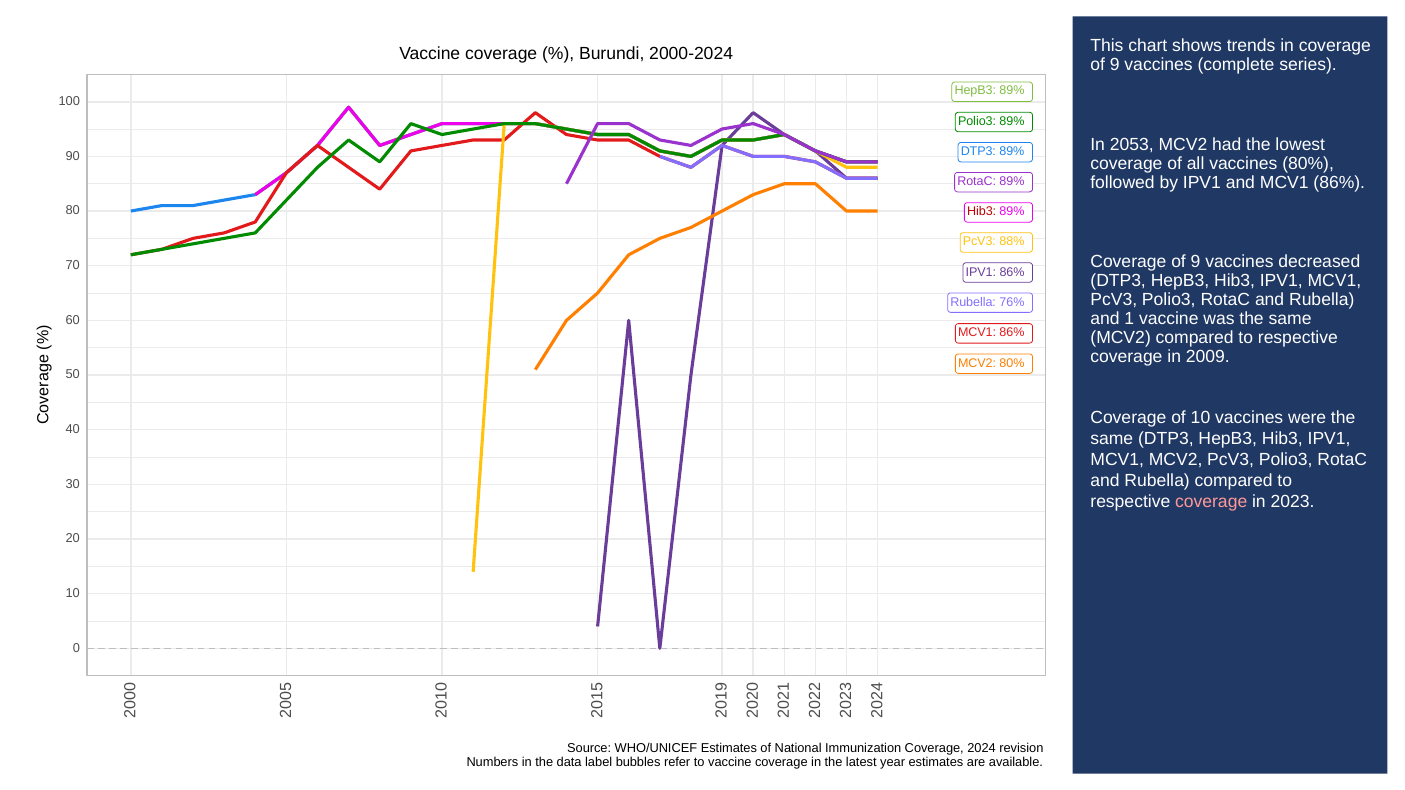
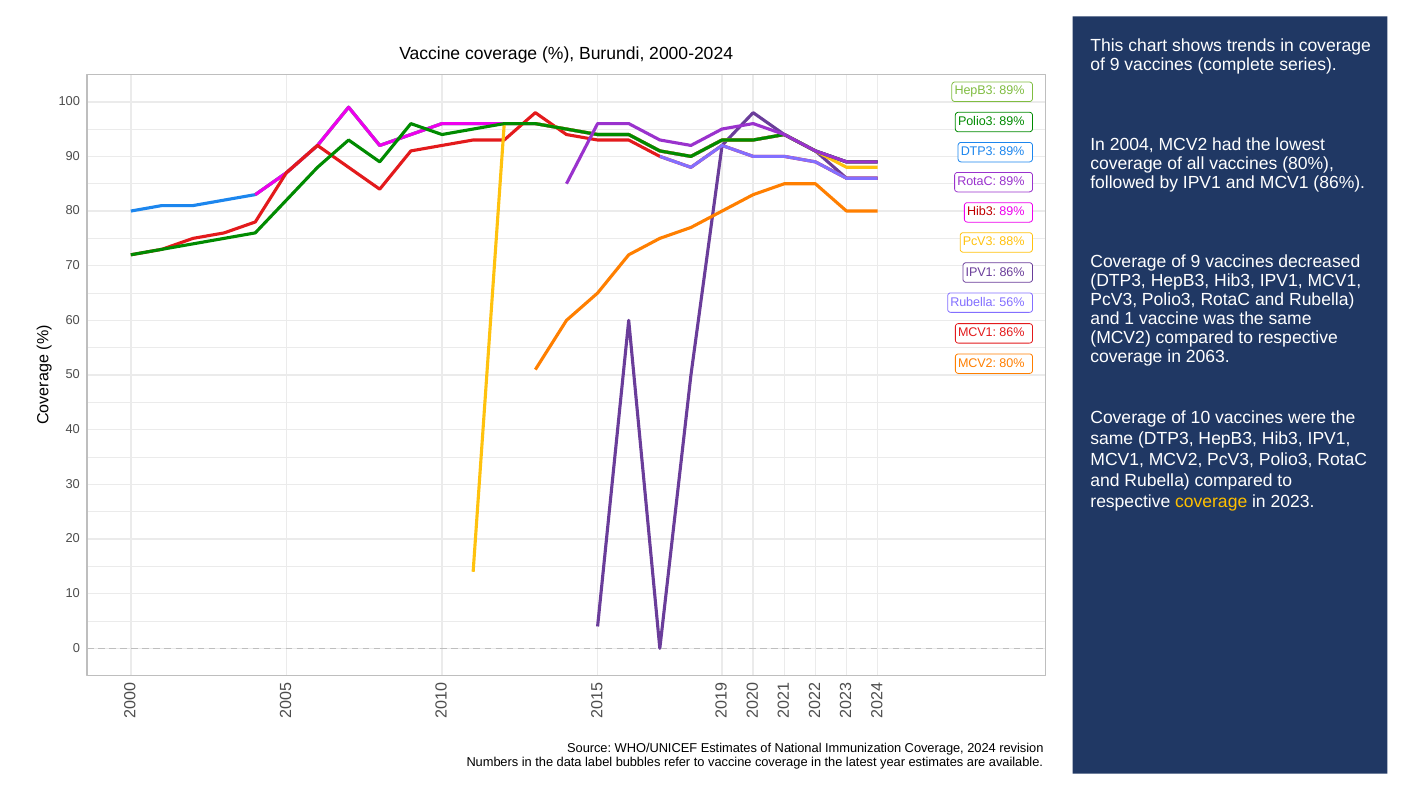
2053: 2053 -> 2004
76%: 76% -> 56%
2009: 2009 -> 2063
coverage at (1211, 502) colour: pink -> yellow
